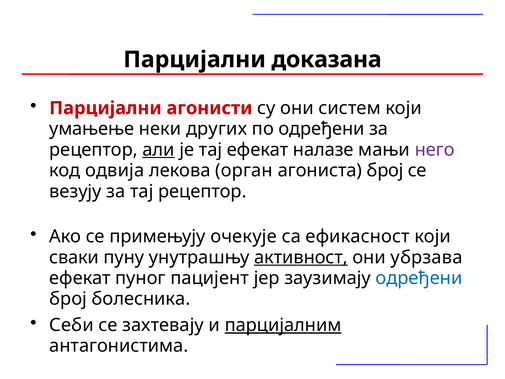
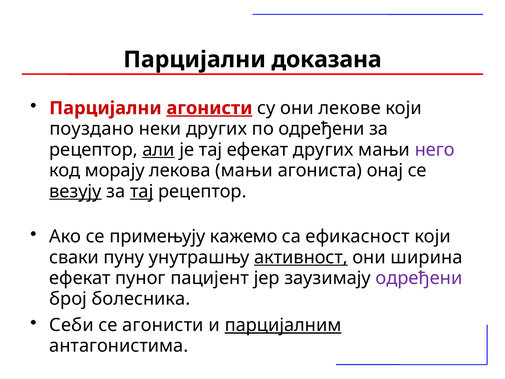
агонисти at (209, 108) underline: none -> present
систем: систем -> лекове
умањење: умањење -> поуздано
ефекат налазе: налазе -> других
одвија: одвија -> морају
лекова орган: орган -> мањи
агониста број: број -> онај
везују underline: none -> present
тај at (142, 191) underline: none -> present
очекује: очекује -> кажемо
убрзава: убрзава -> ширина
одређени at (419, 278) colour: blue -> purple
се захтевају: захтевају -> агонисти
